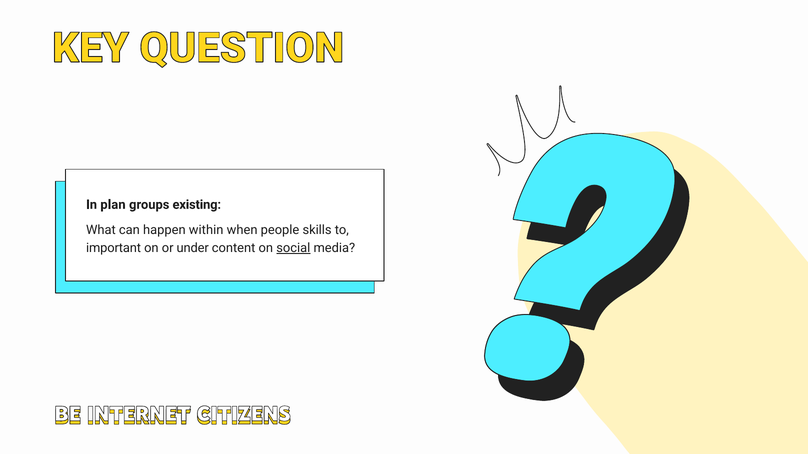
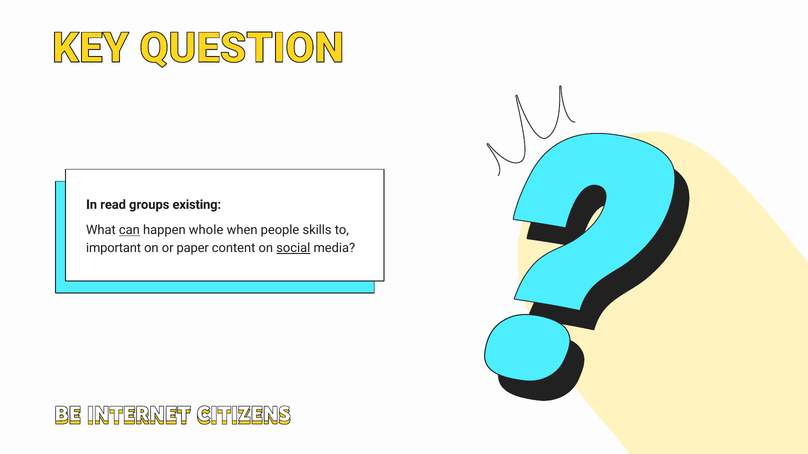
plan: plan -> read
can underline: none -> present
within: within -> whole
under: under -> paper
